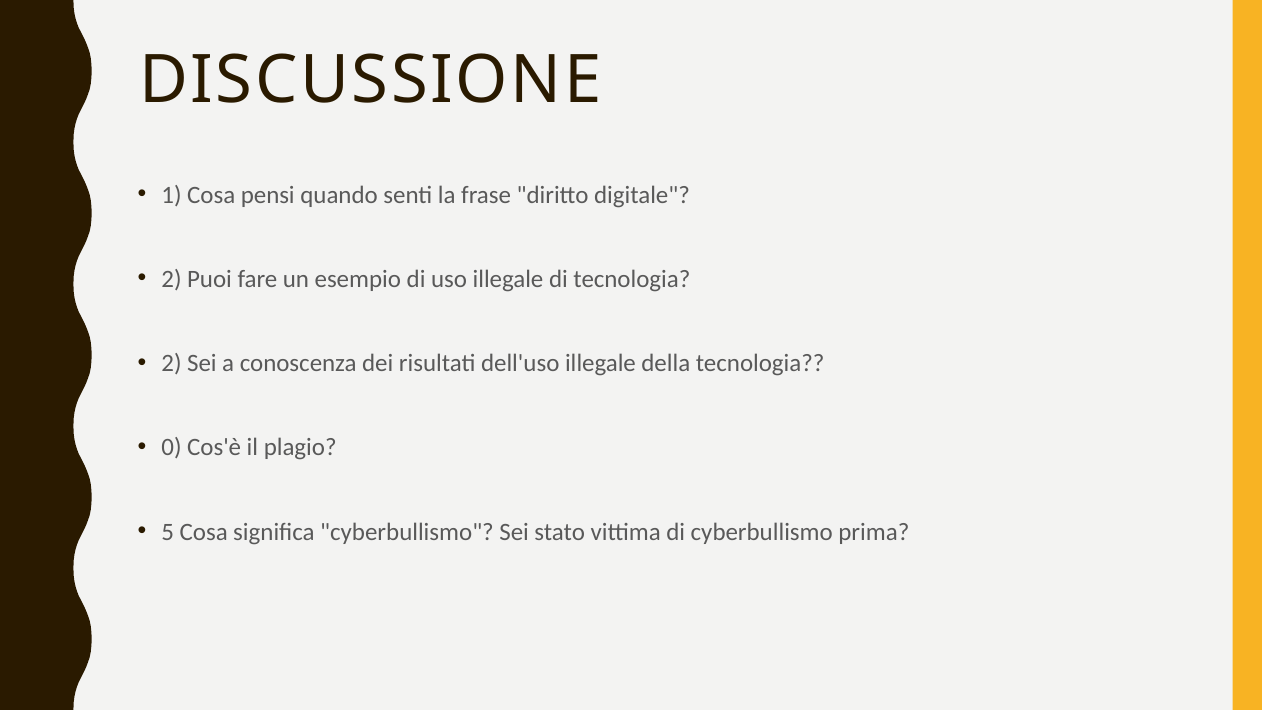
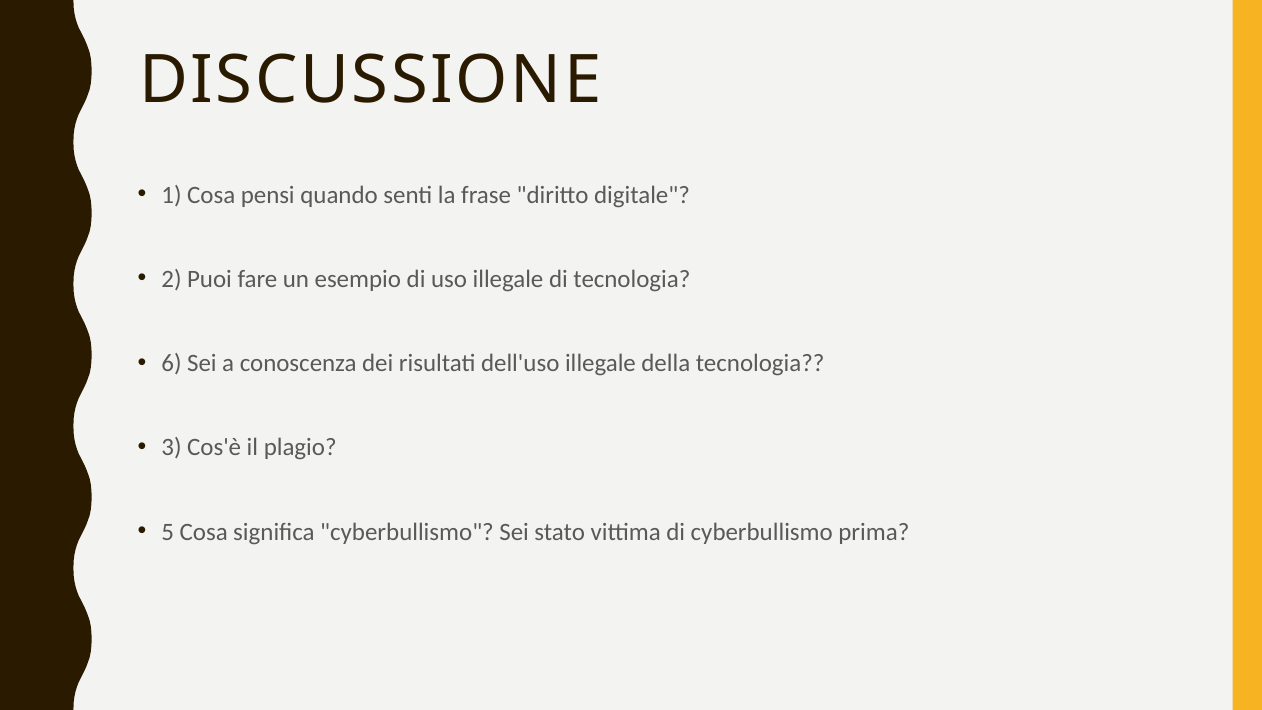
2 at (171, 363): 2 -> 6
0: 0 -> 3
